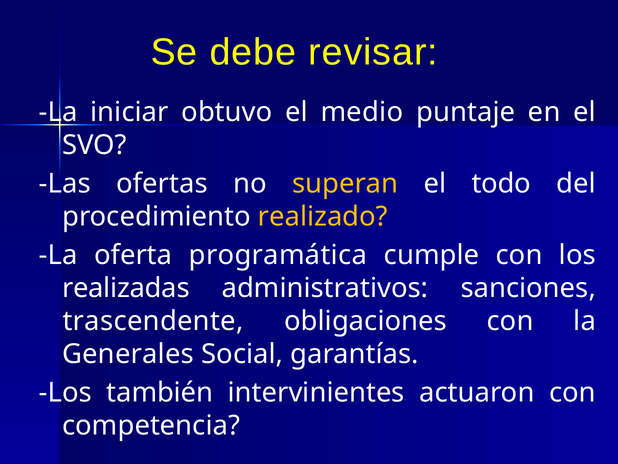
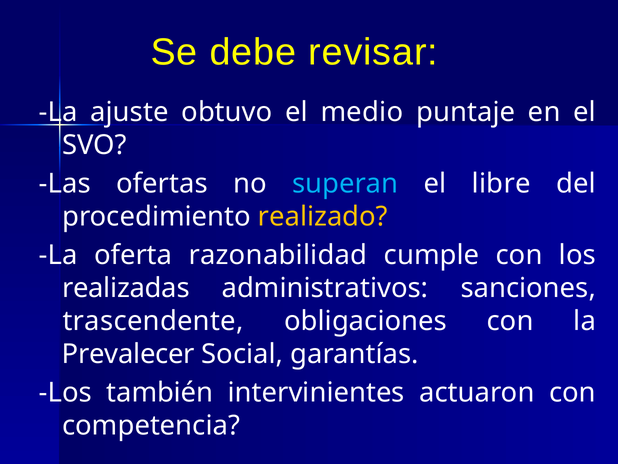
iniciar: iniciar -> ajuste
superan colour: yellow -> light blue
todo: todo -> libre
programática: programática -> razonabilidad
Generales: Generales -> Prevalecer
